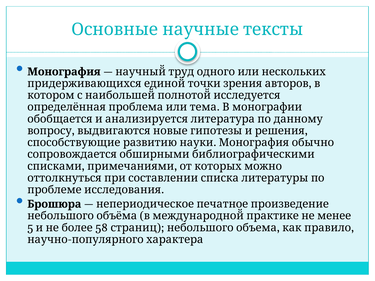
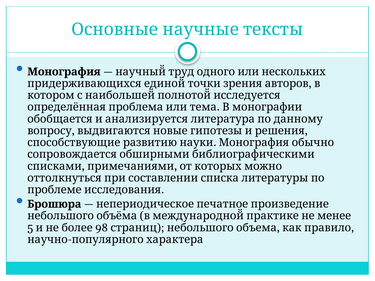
58: 58 -> 98
